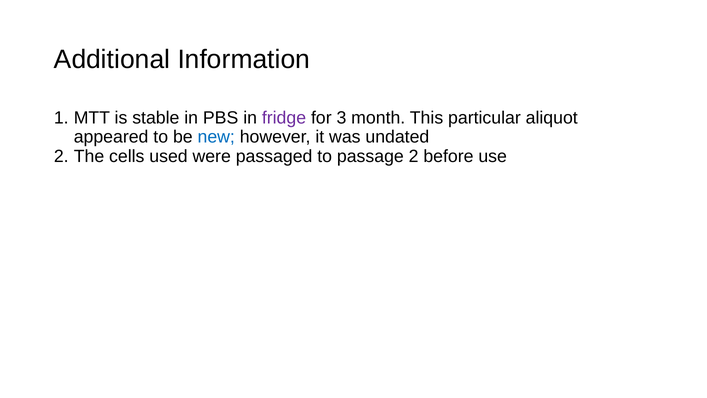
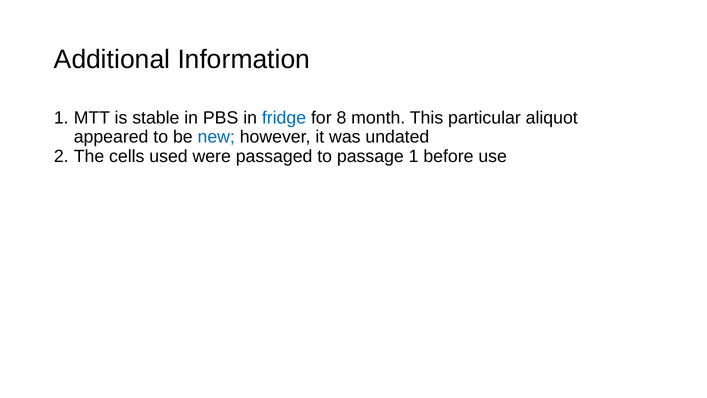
fridge colour: purple -> blue
3: 3 -> 8
passage 2: 2 -> 1
